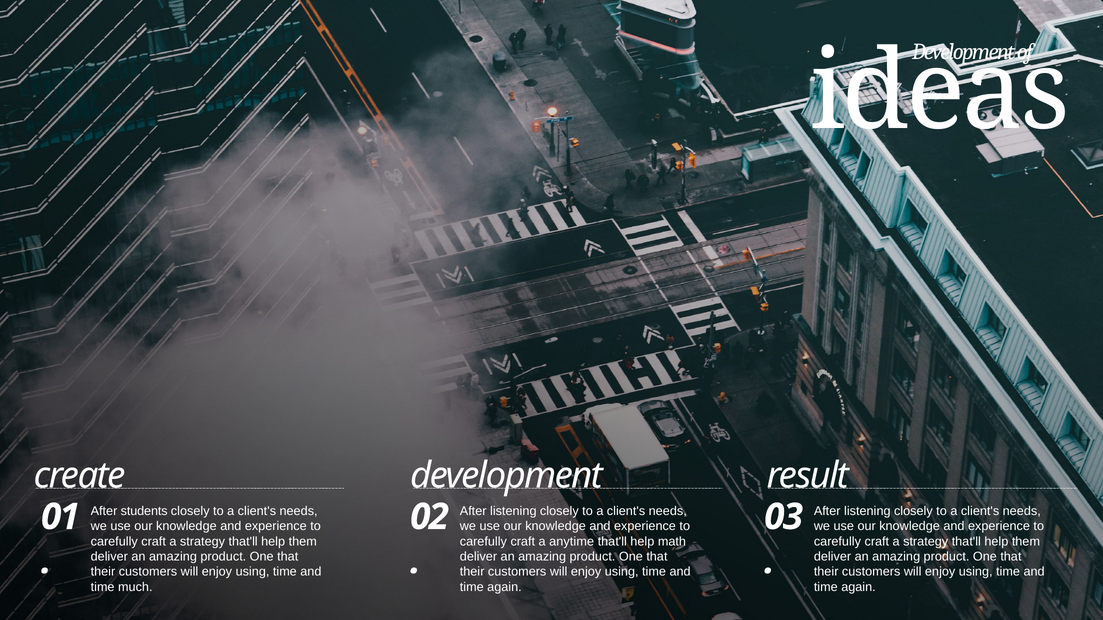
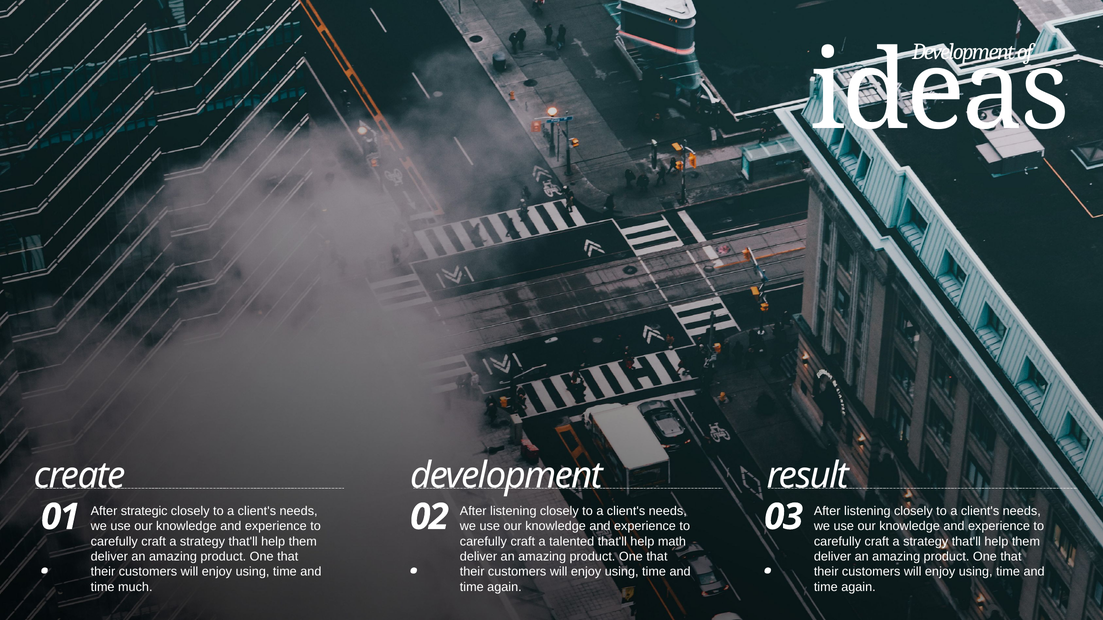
students: students -> strategic
anytime: anytime -> talented
